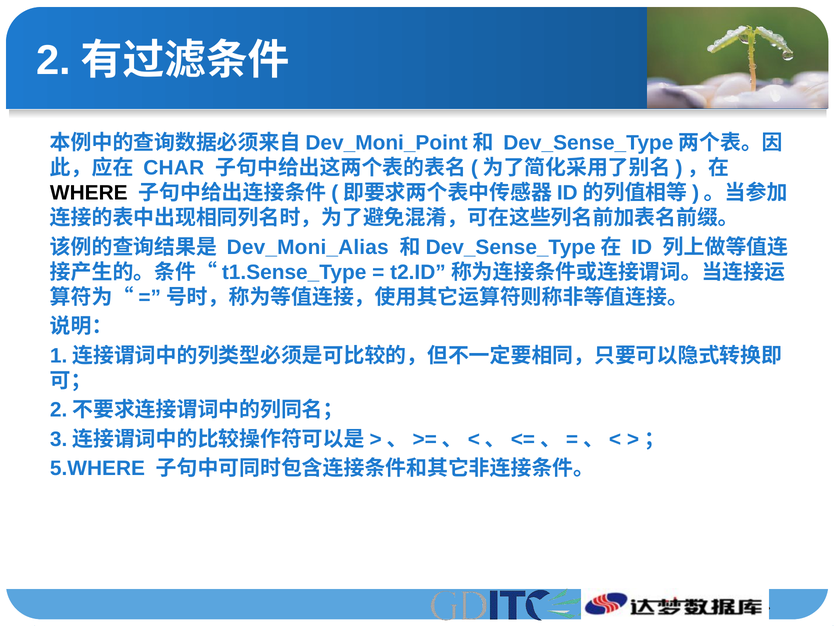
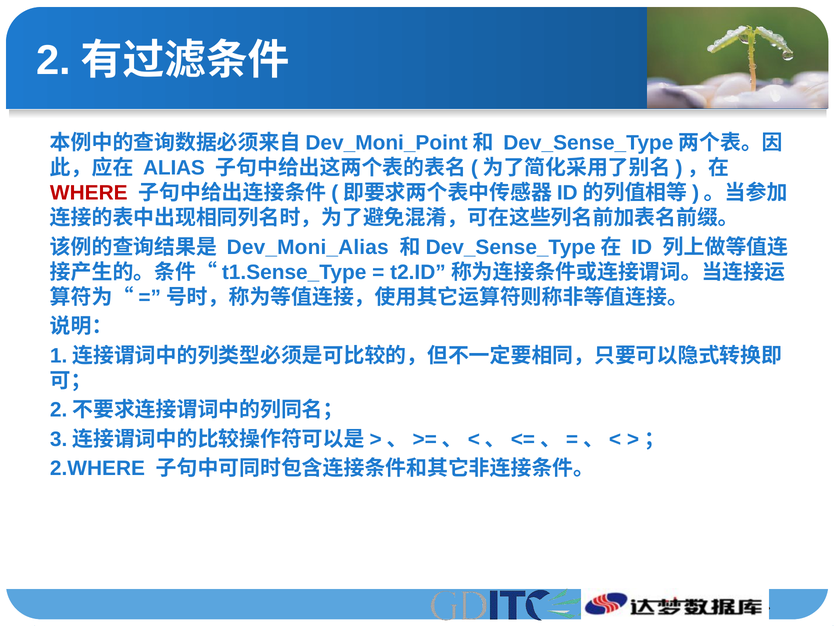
CHAR: CHAR -> ALIAS
WHERE colour: black -> red
5.WHERE: 5.WHERE -> 2.WHERE
